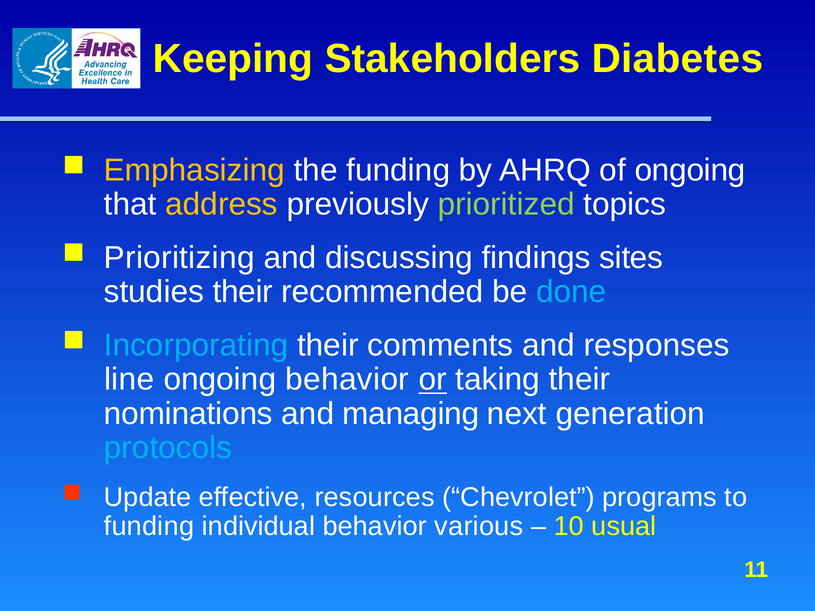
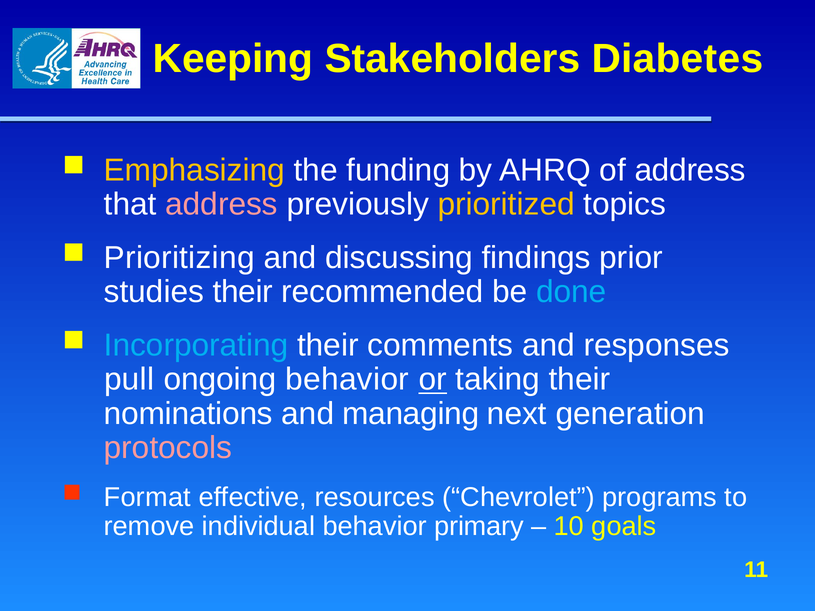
of ongoing: ongoing -> address
address at (222, 205) colour: yellow -> pink
prioritized colour: light green -> yellow
sites: sites -> prior
line: line -> pull
protocols colour: light blue -> pink
Update: Update -> Format
funding at (149, 527): funding -> remove
various: various -> primary
usual: usual -> goals
